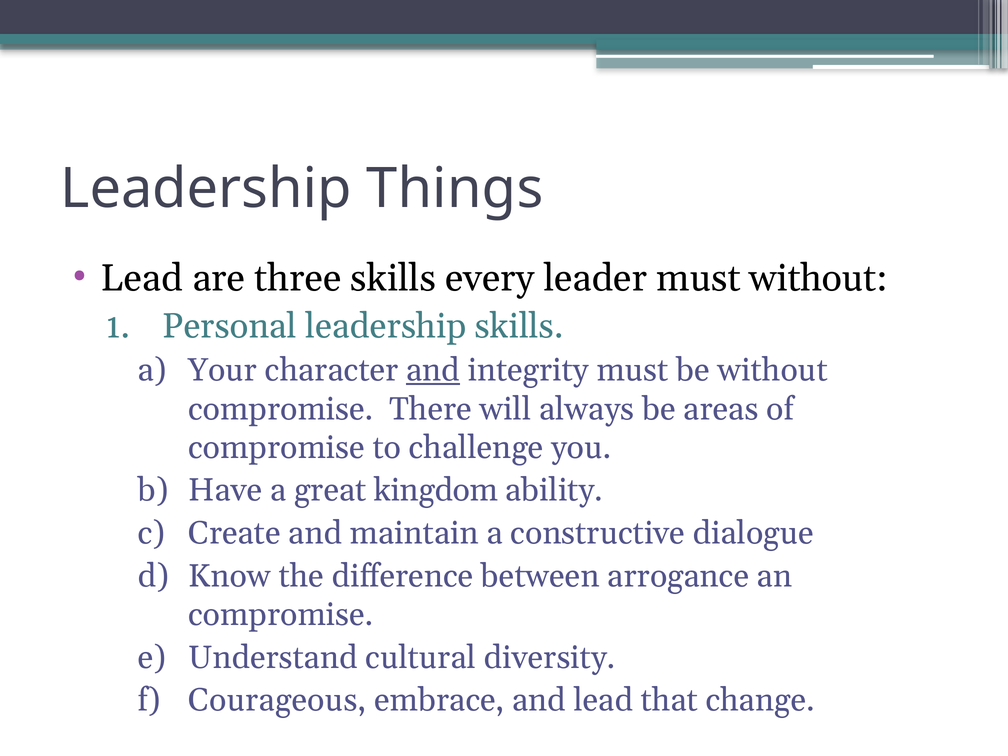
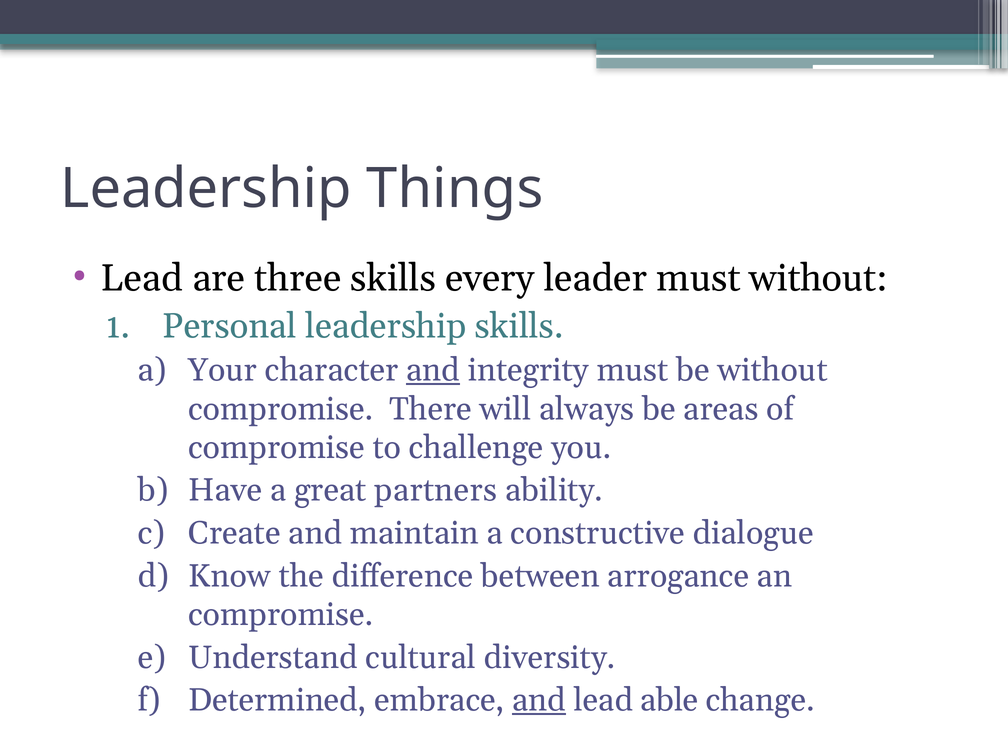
kingdom: kingdom -> partners
Courageous: Courageous -> Determined
and at (539, 700) underline: none -> present
that: that -> able
